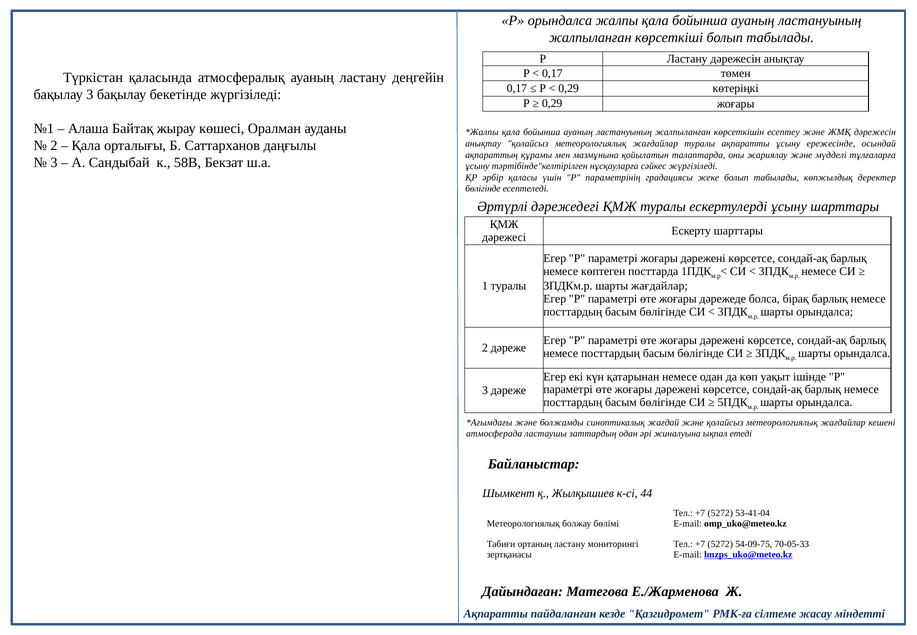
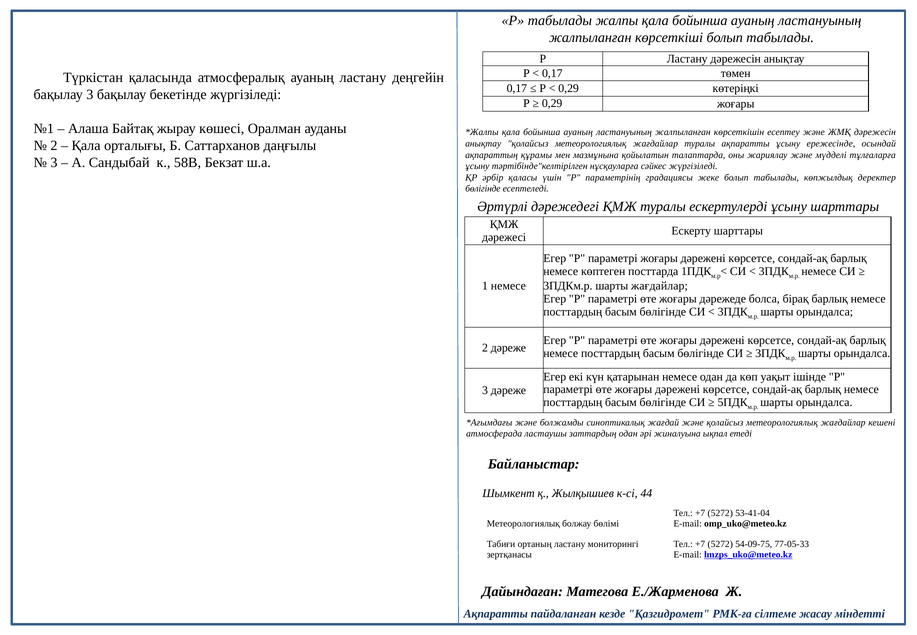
Р орындалса: орындалса -> табылады
1 туралы: туралы -> немесе
70-05-33: 70-05-33 -> 77-05-33
